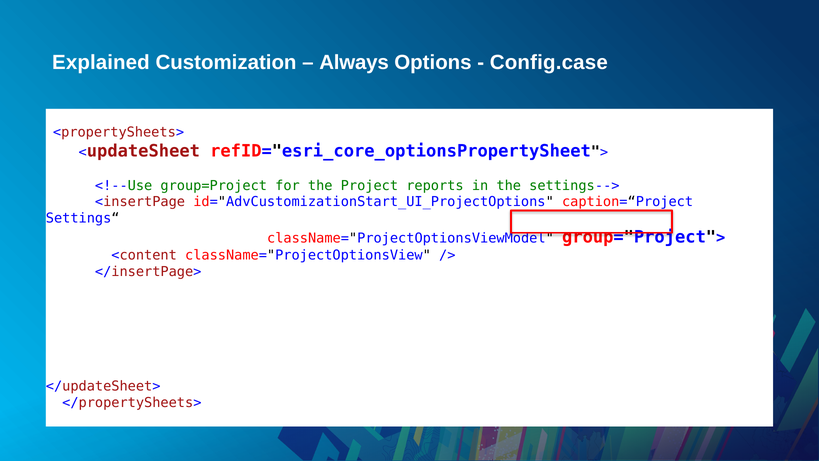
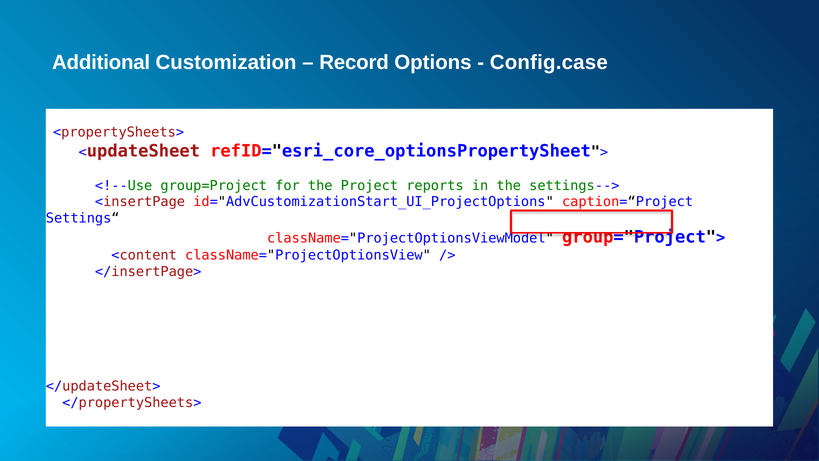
Explained: Explained -> Additional
Always: Always -> Record
